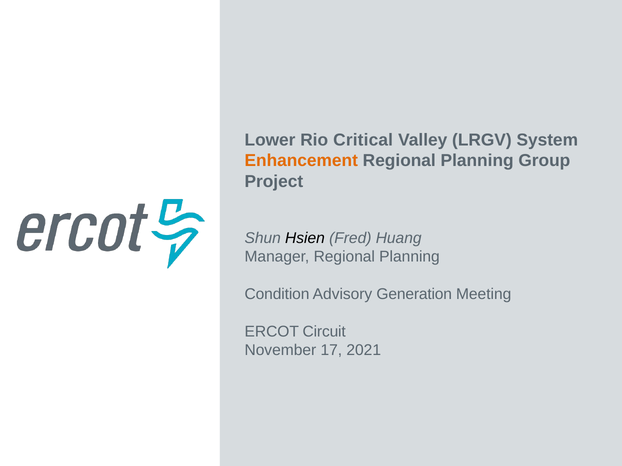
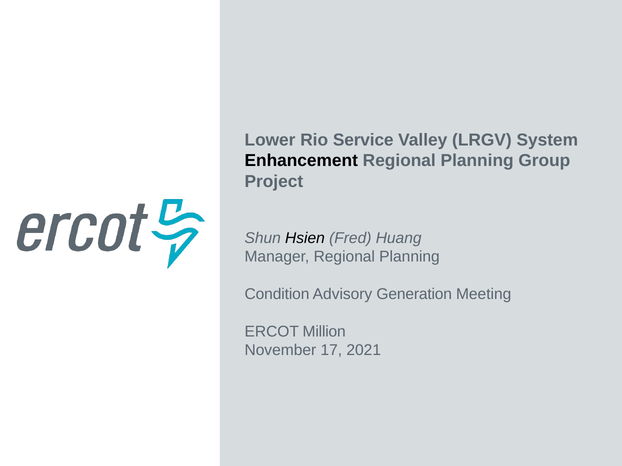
Critical: Critical -> Service
Enhancement colour: orange -> black
Circuit: Circuit -> Million
